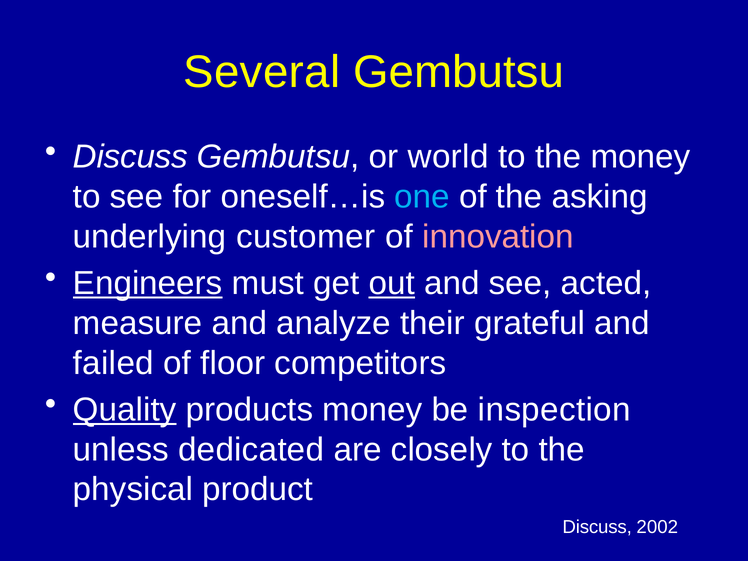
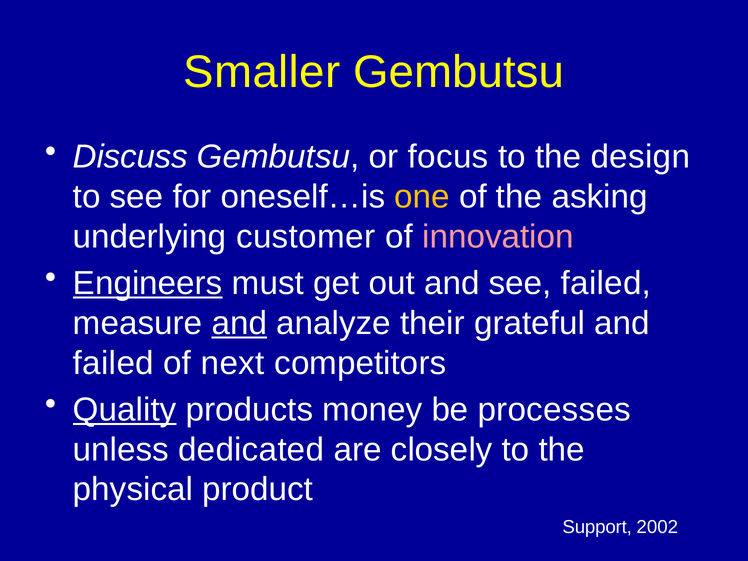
Several: Several -> Smaller
world: world -> focus
the money: money -> design
one colour: light blue -> yellow
out underline: present -> none
see acted: acted -> failed
and at (239, 323) underline: none -> present
floor: floor -> next
inspection: inspection -> processes
Discuss at (597, 527): Discuss -> Support
